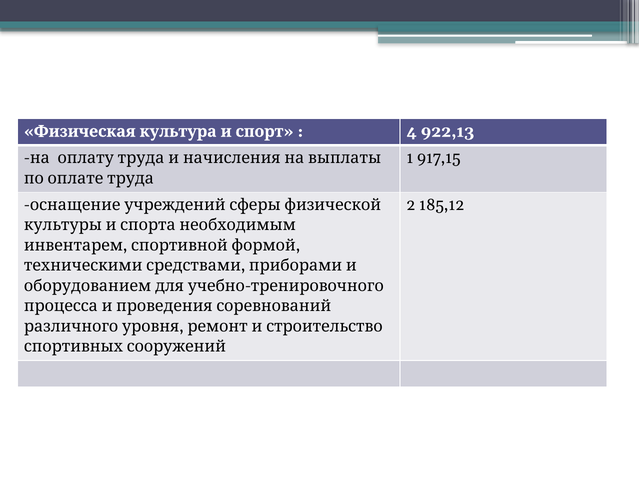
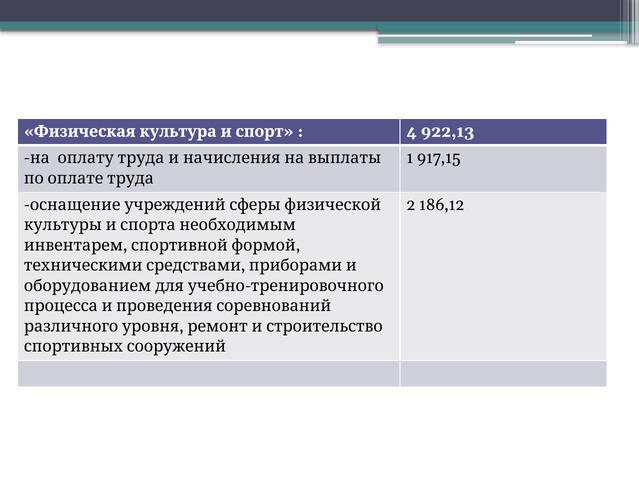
185,12: 185,12 -> 186,12
